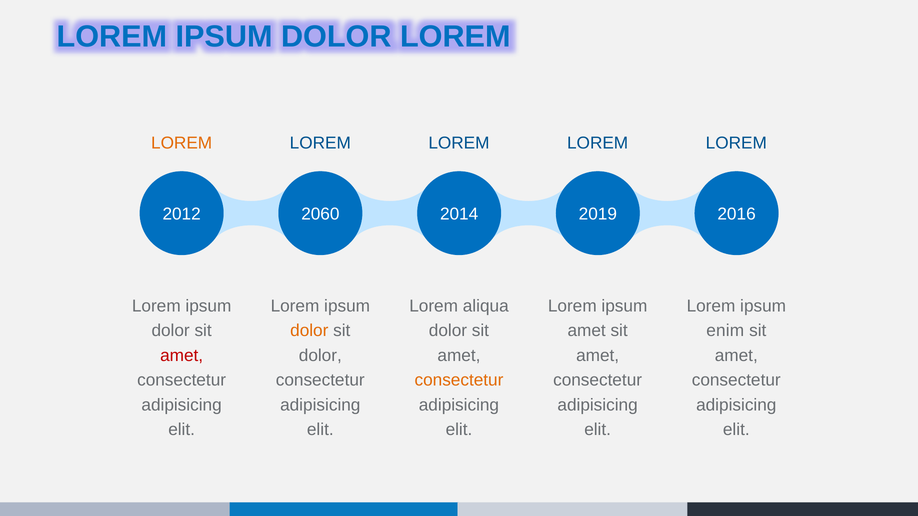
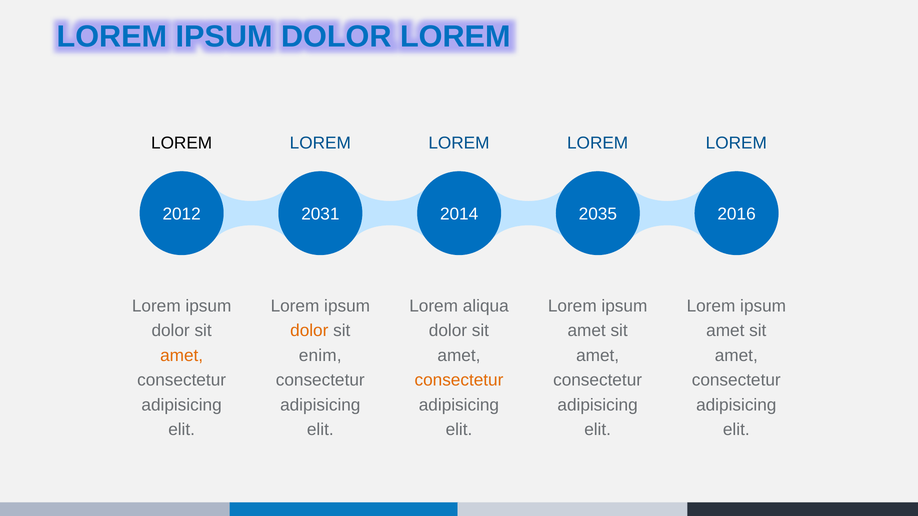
LOREM at (182, 143) colour: orange -> black
2060: 2060 -> 2031
2019: 2019 -> 2035
enim at (725, 331): enim -> amet
amet at (182, 356) colour: red -> orange
dolor at (320, 356): dolor -> enim
